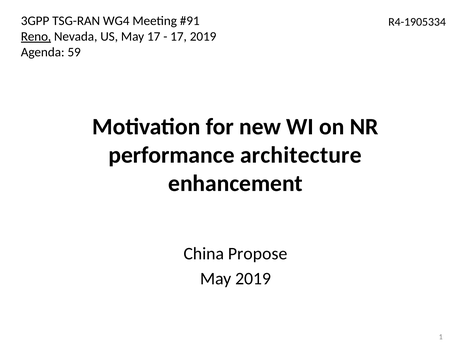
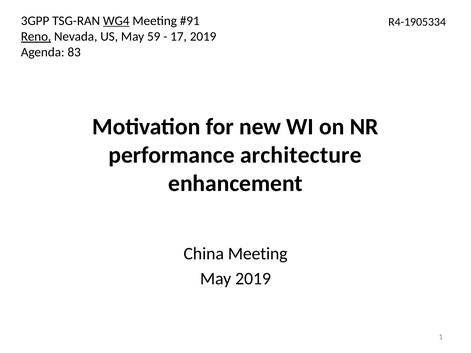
WG4 underline: none -> present
May 17: 17 -> 59
59: 59 -> 83
China Propose: Propose -> Meeting
